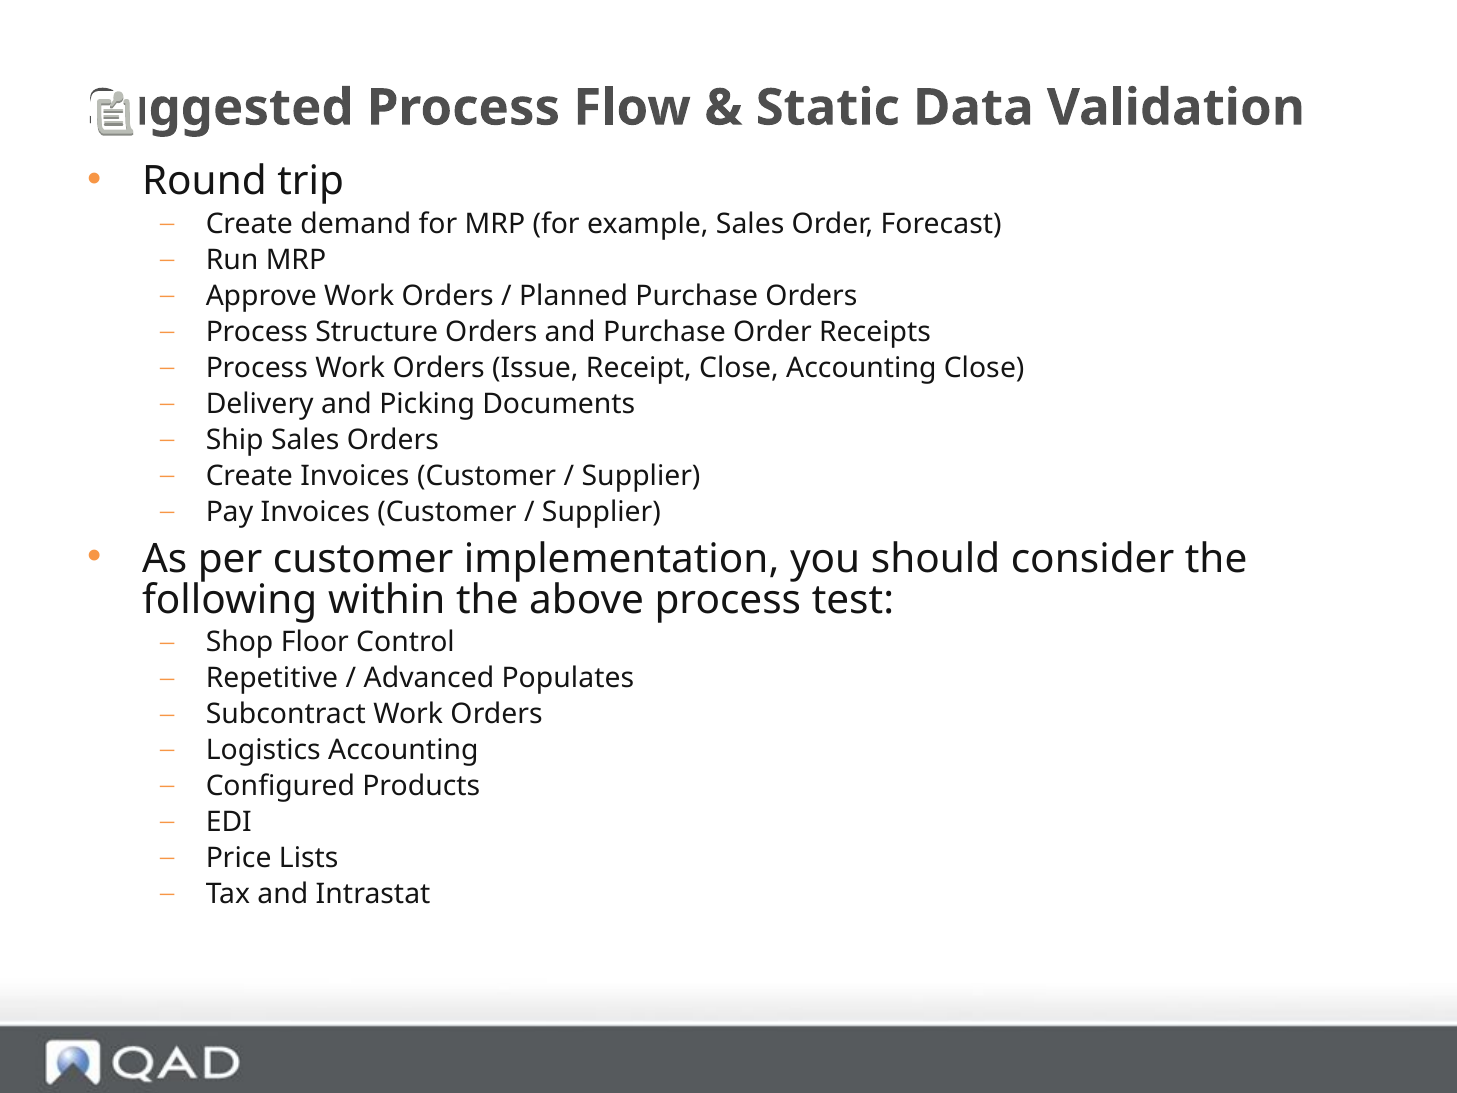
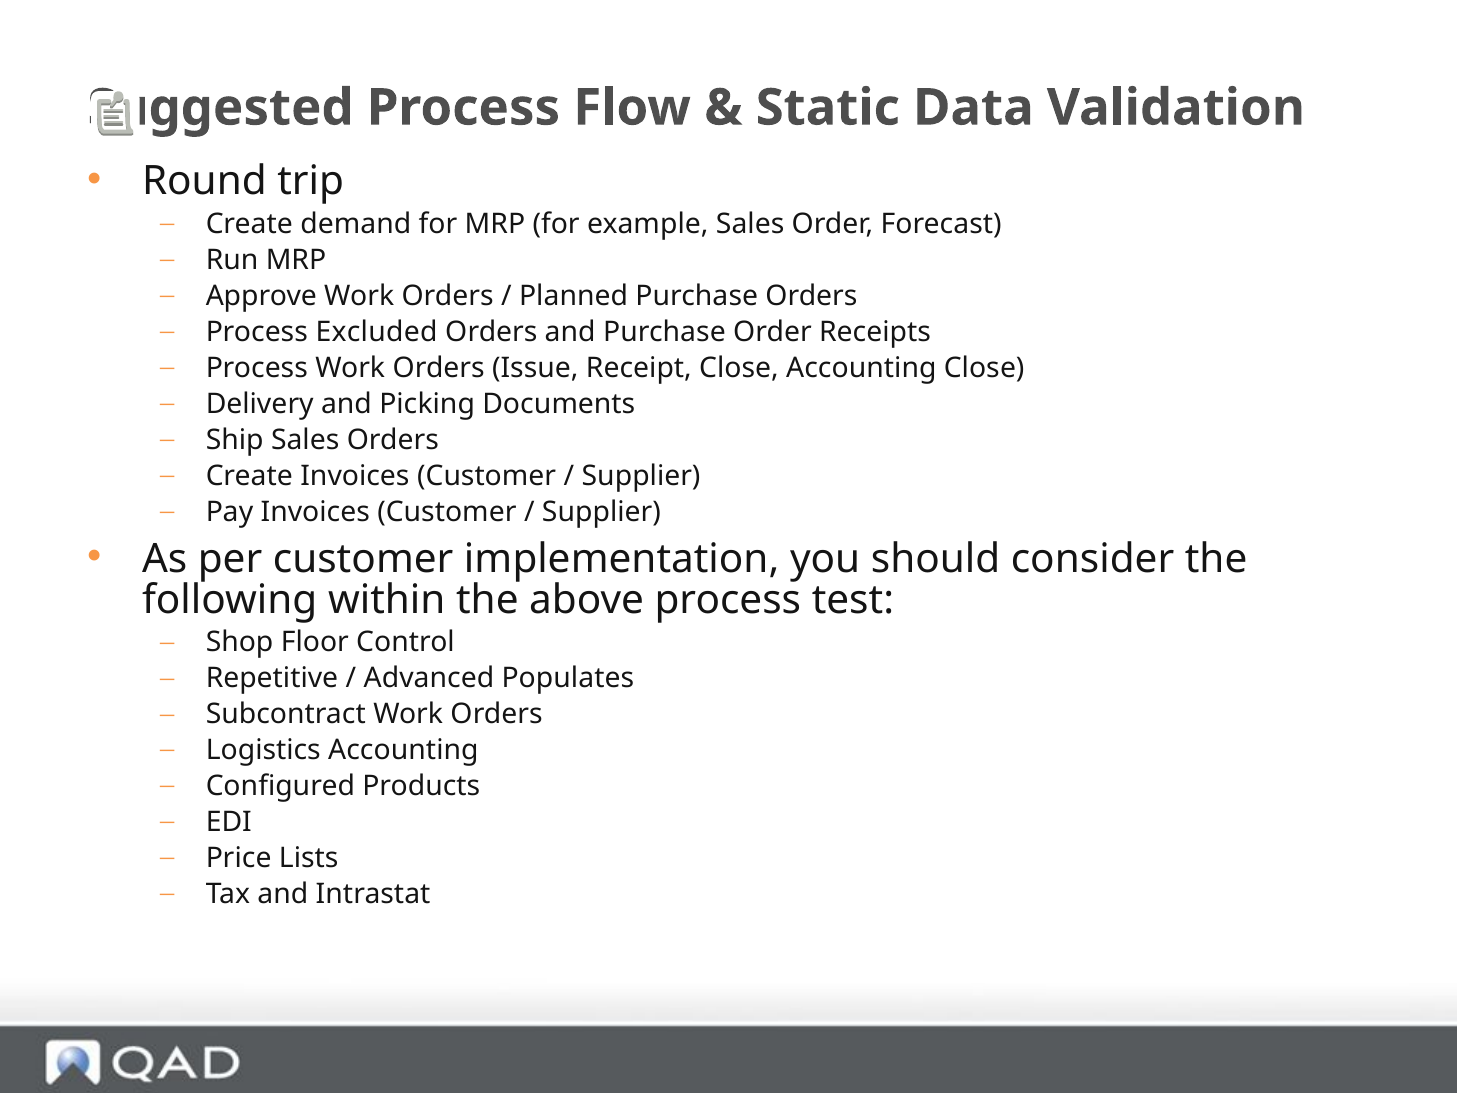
Structure: Structure -> Excluded
